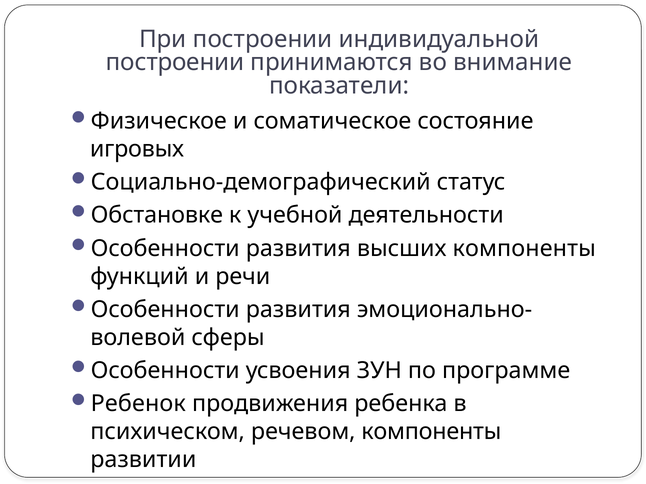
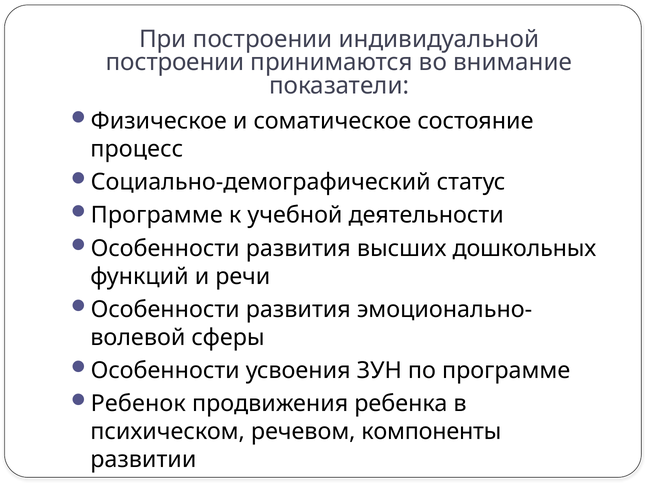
игровых: игровых -> процесс
Обстановке at (157, 215): Обстановке -> Программе
высших компоненты: компоненты -> дошкольных
